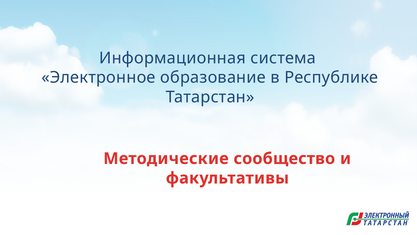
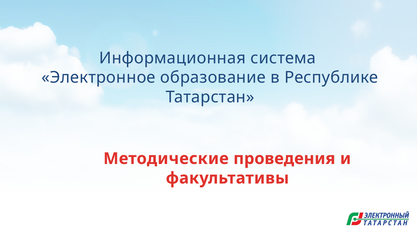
сообщество: сообщество -> проведения
